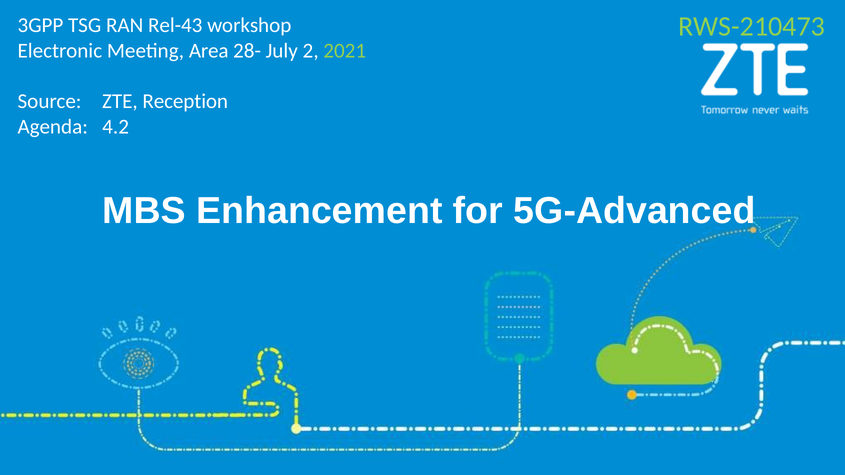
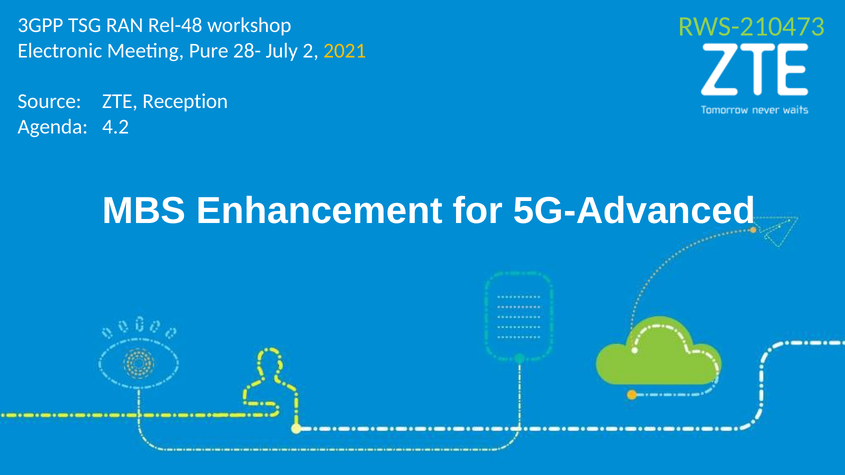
Rel-43: Rel-43 -> Rel-48
Area: Area -> Pure
2021 colour: light green -> yellow
